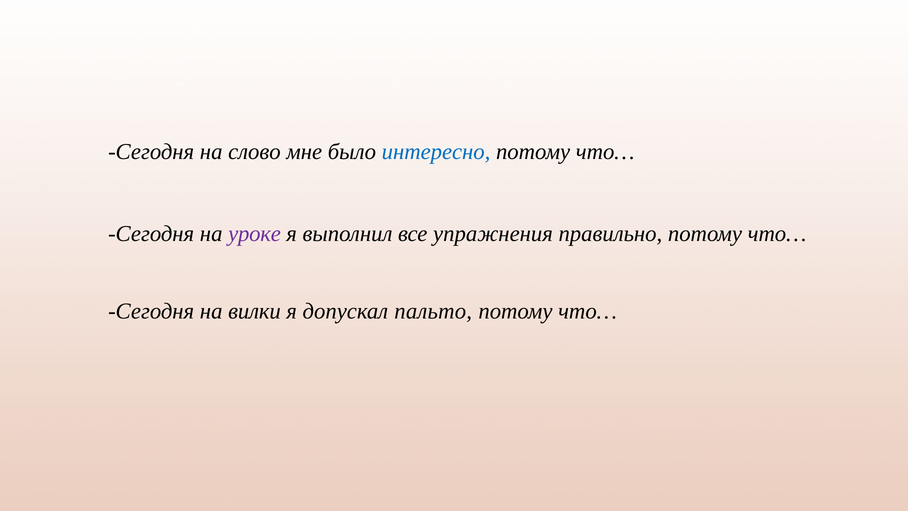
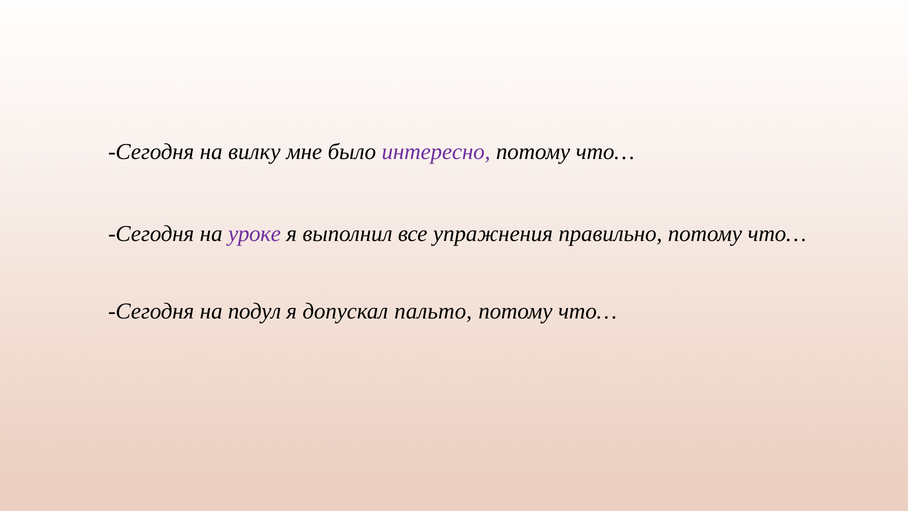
слово: слово -> вилку
интересно colour: blue -> purple
вилки: вилки -> подул
